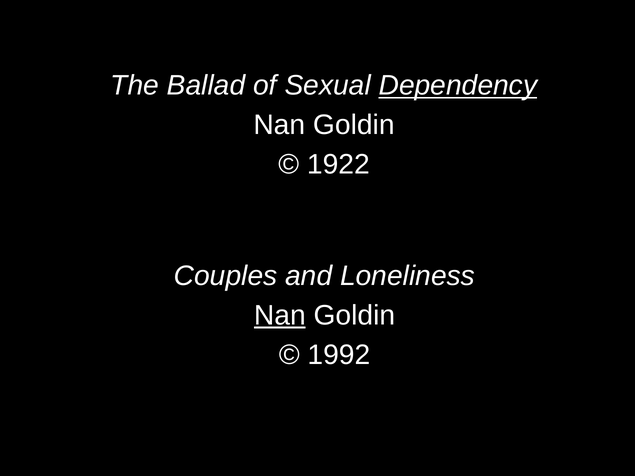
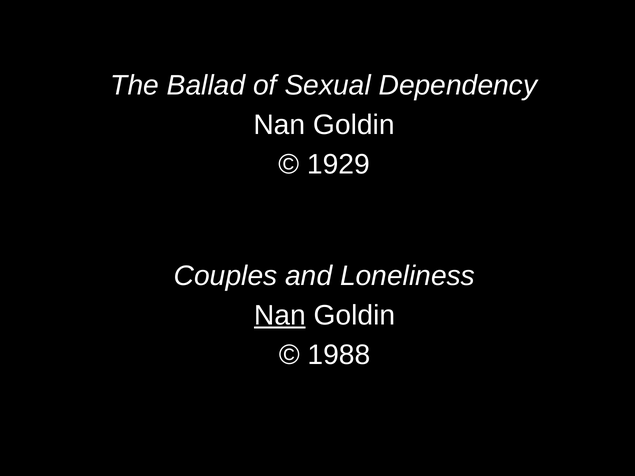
Dependency underline: present -> none
1922: 1922 -> 1929
1992: 1992 -> 1988
